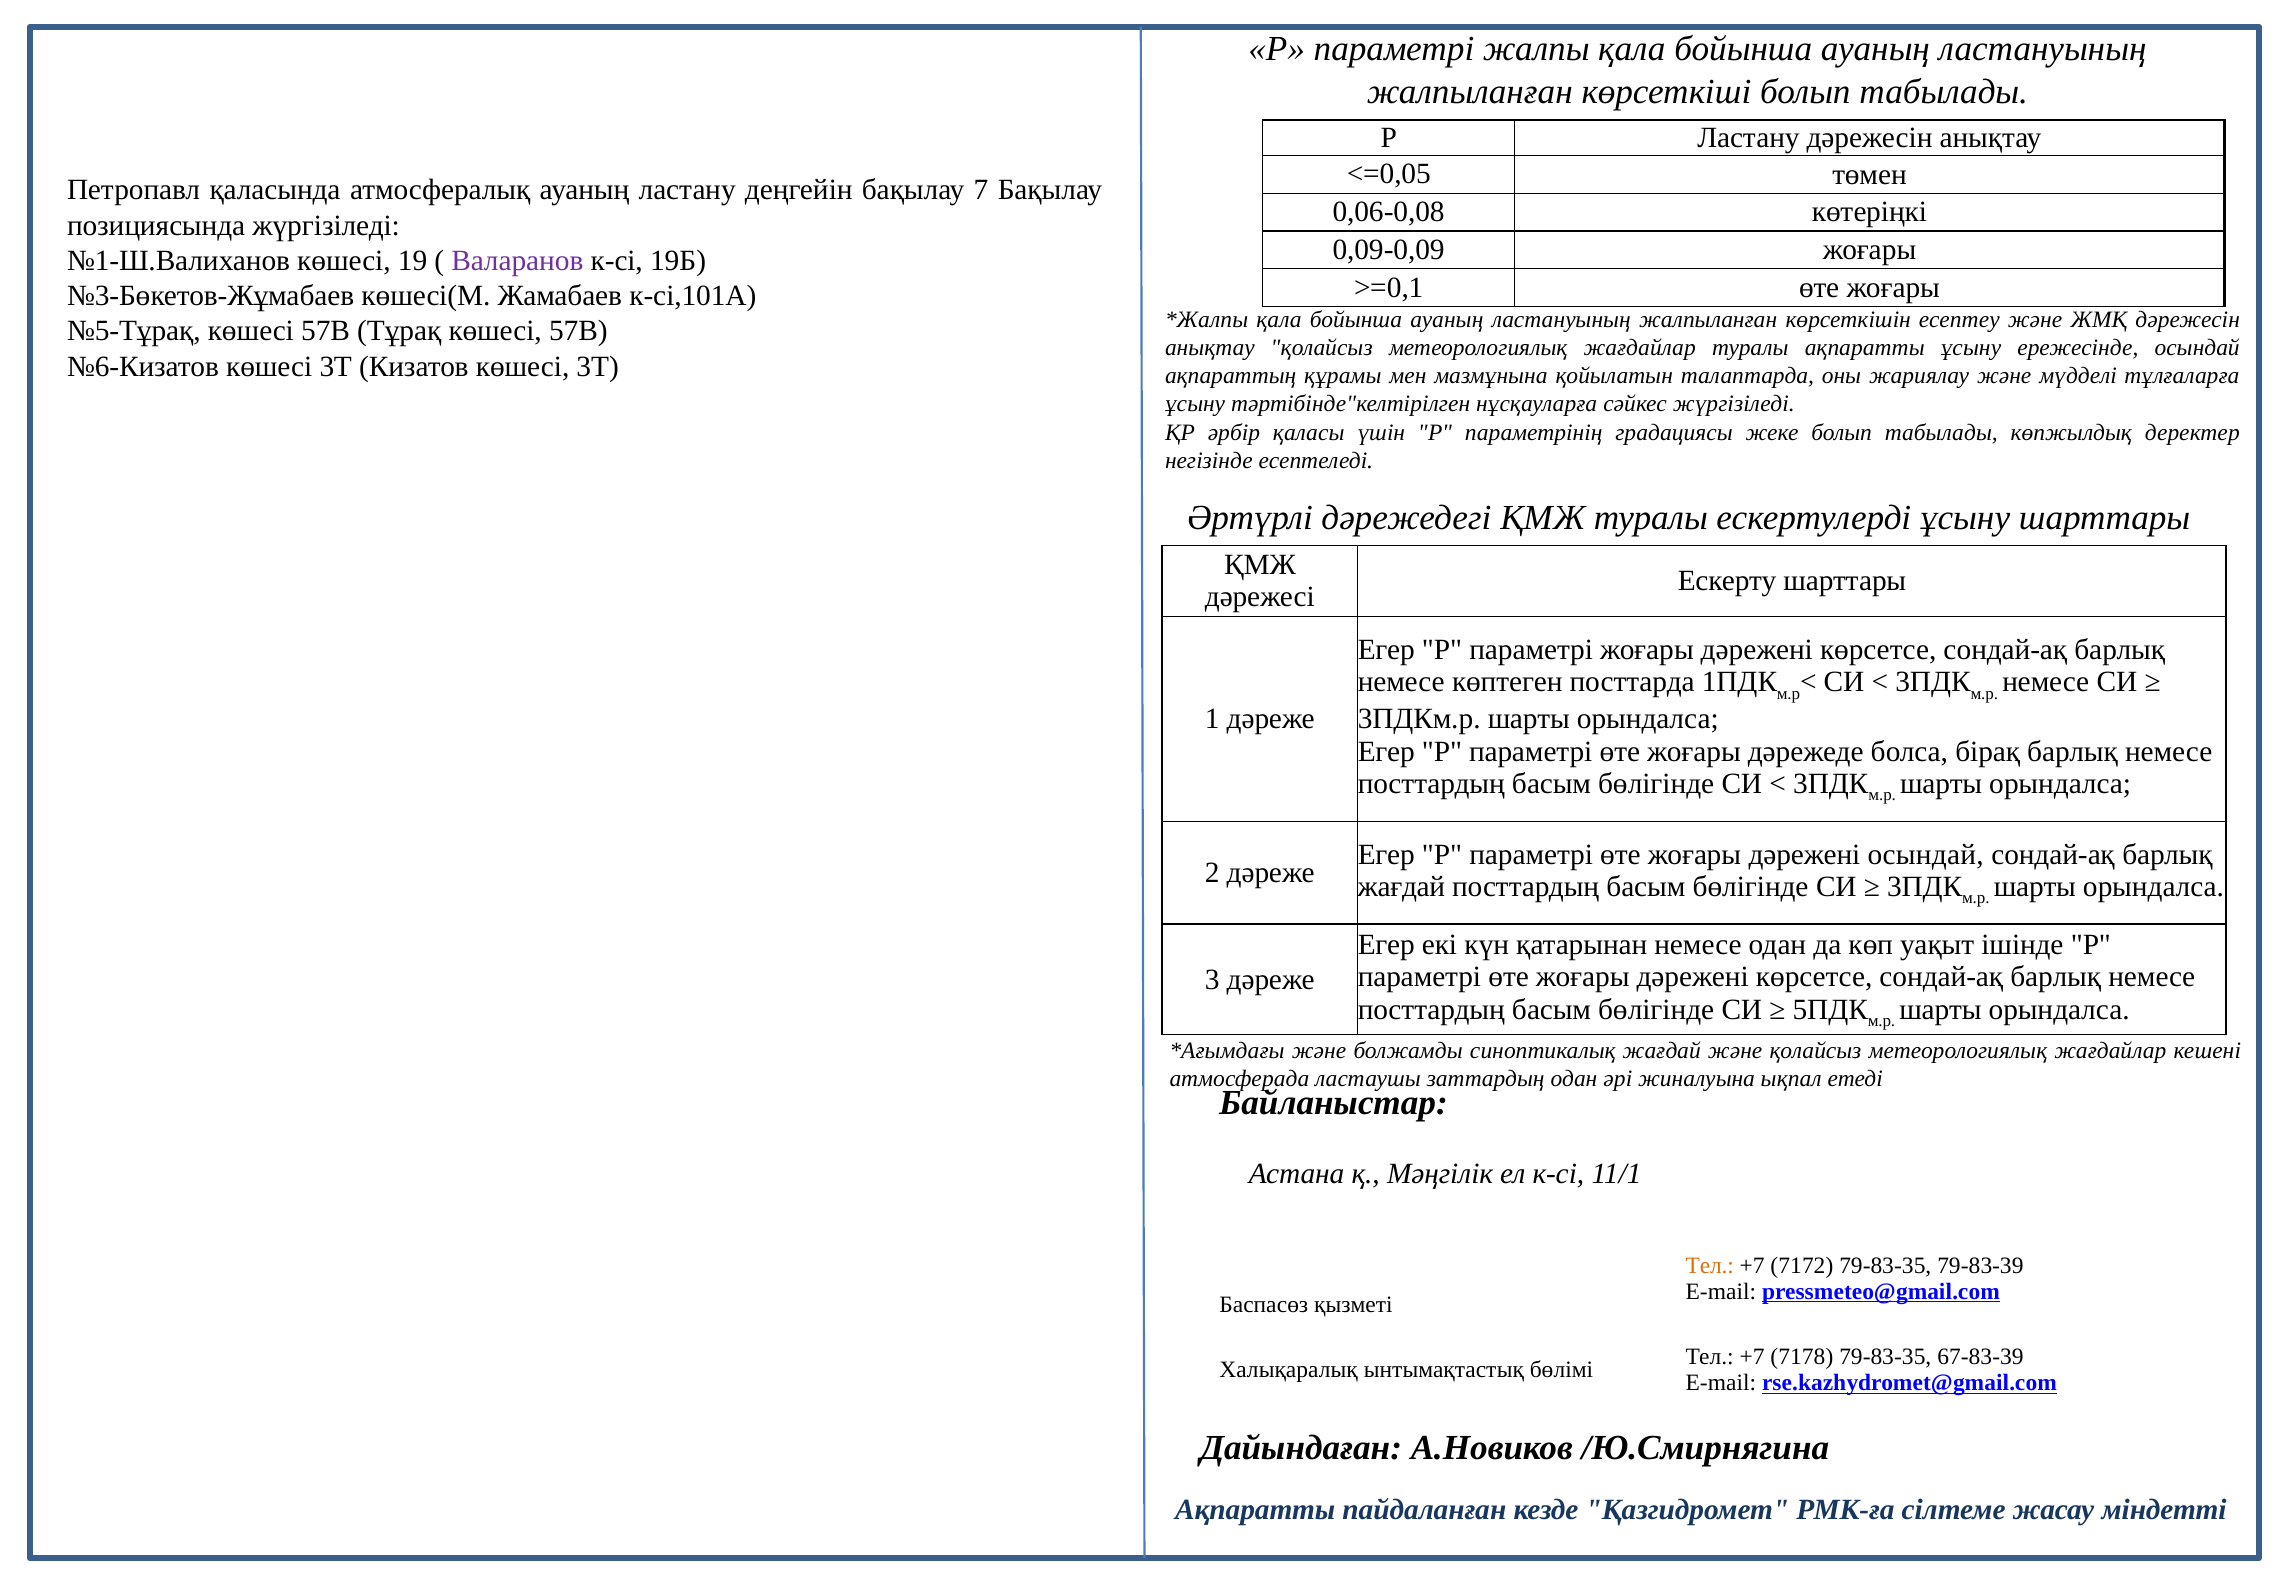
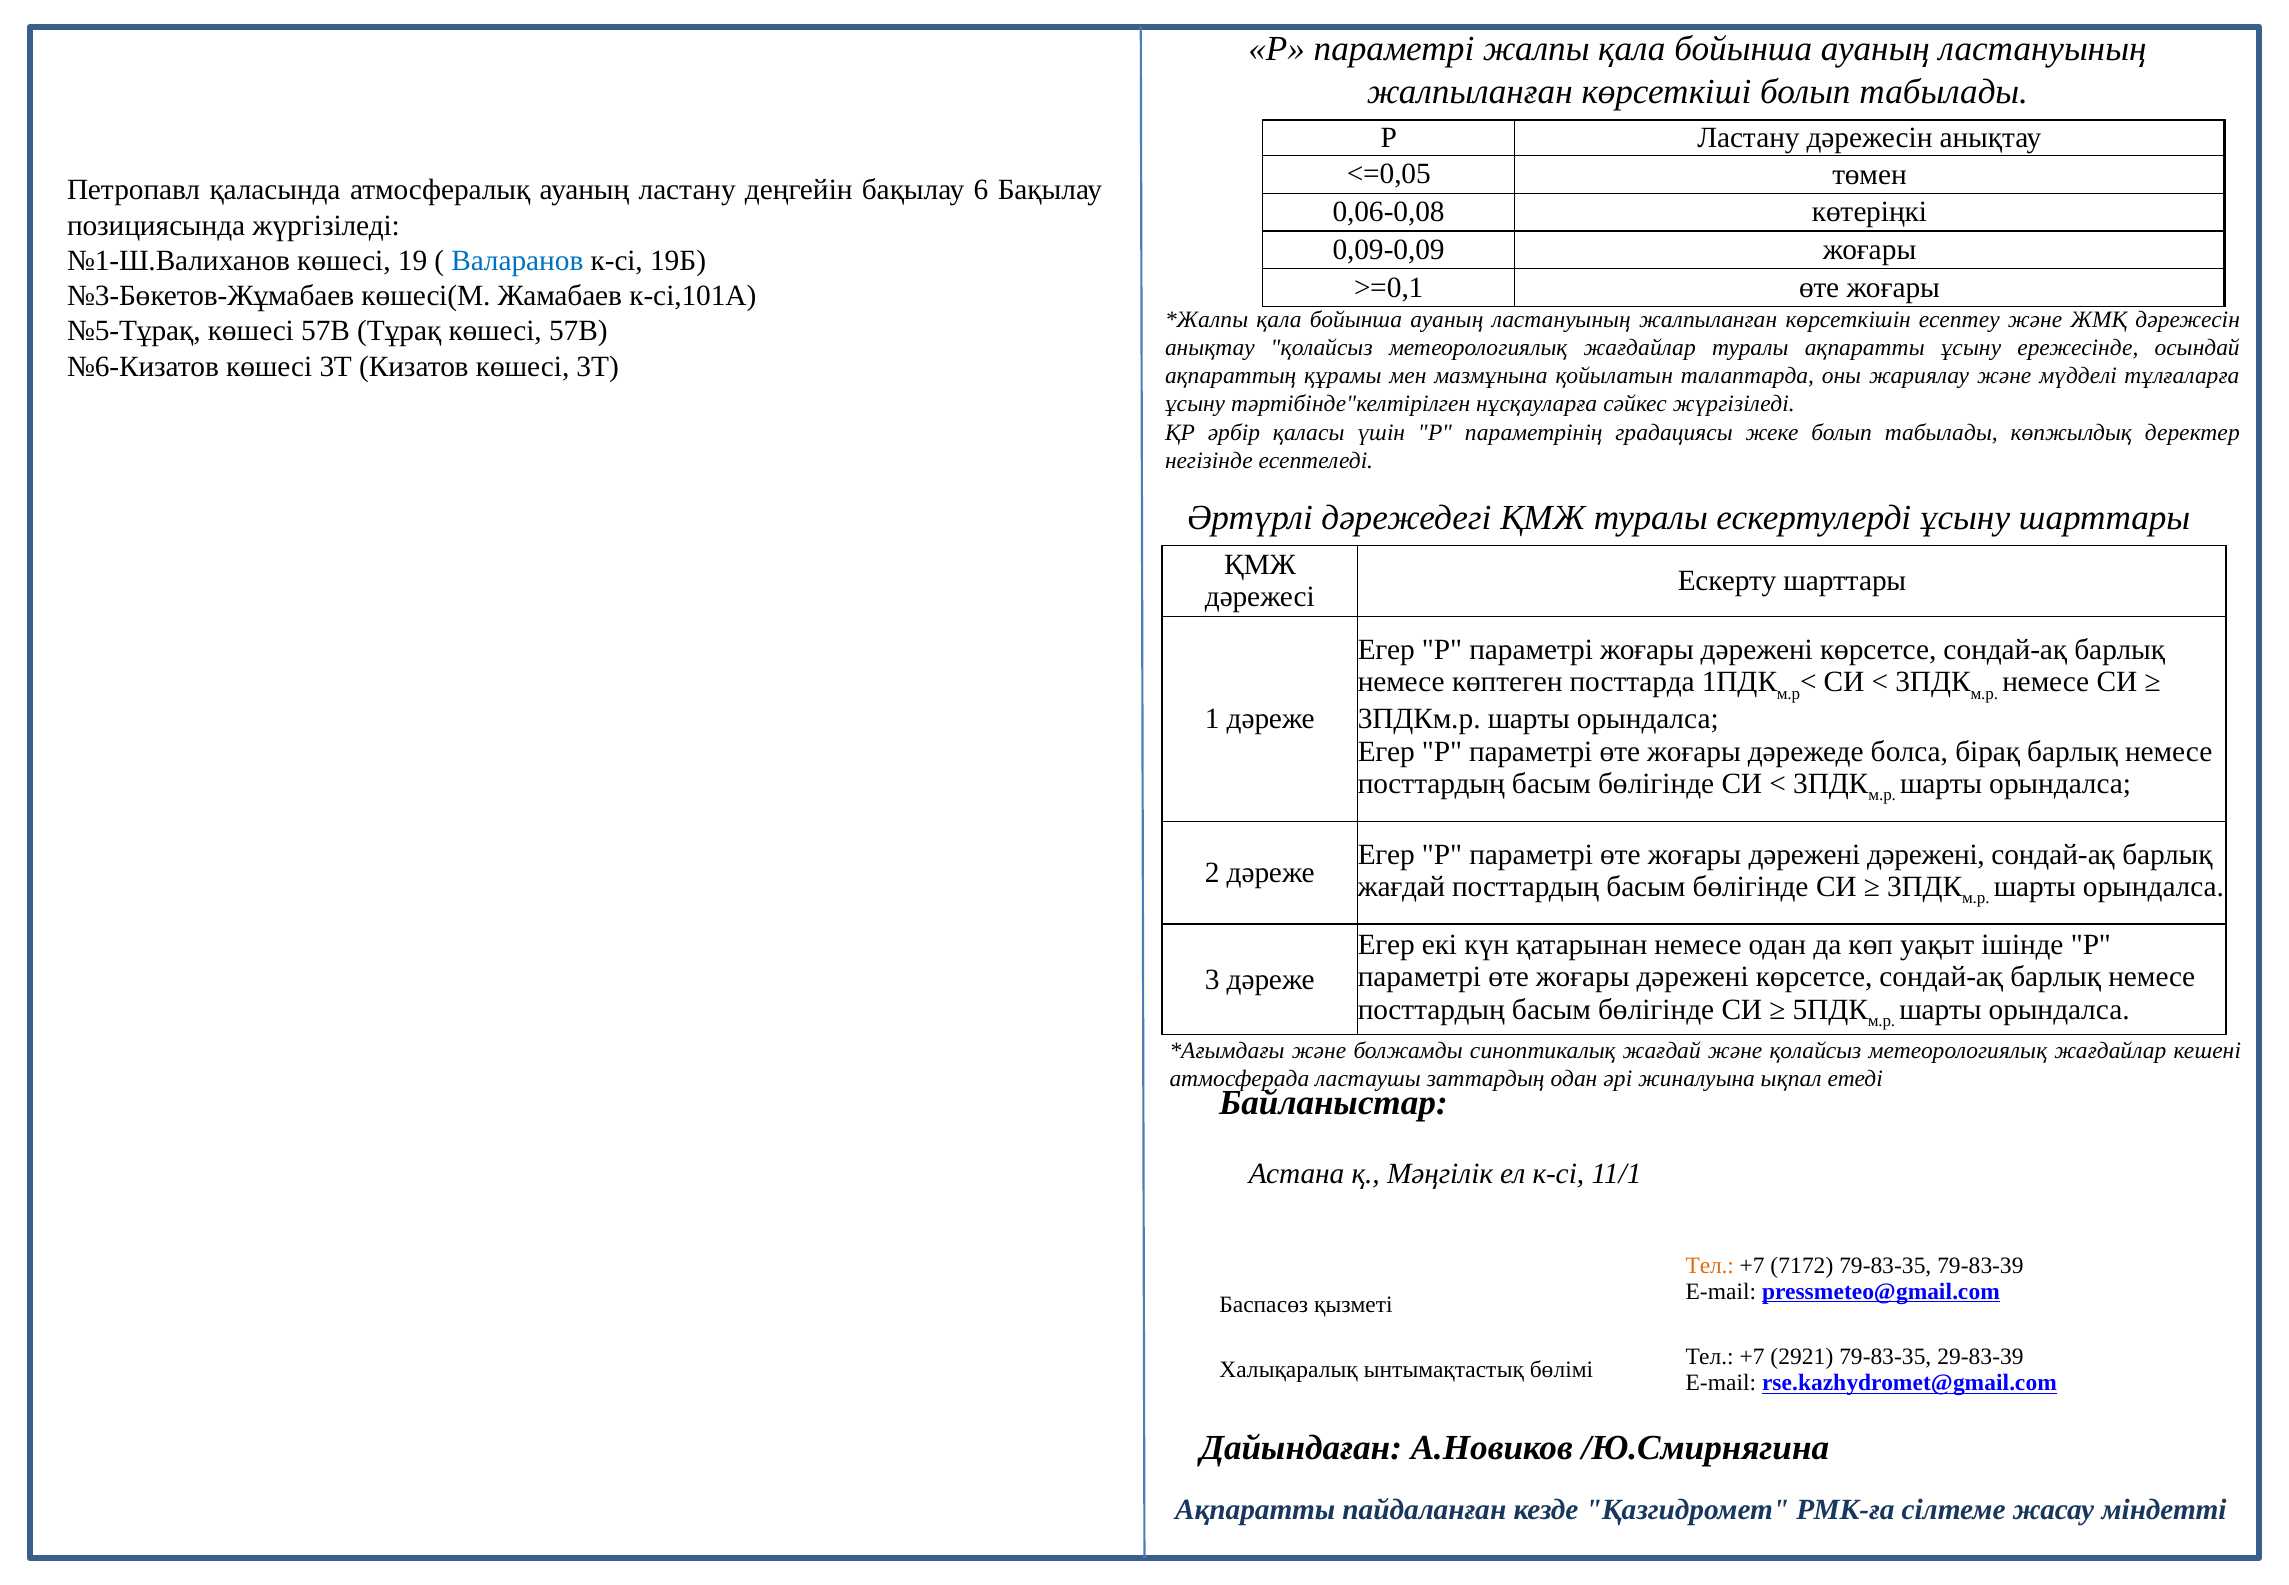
7: 7 -> 6
Валаранов colour: purple -> blue
дәрежені осындай: осындай -> дәрежені
7178: 7178 -> 2921
67-83-39: 67-83-39 -> 29-83-39
